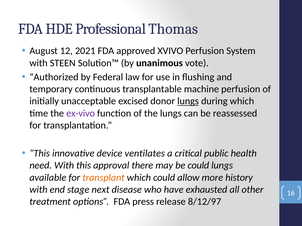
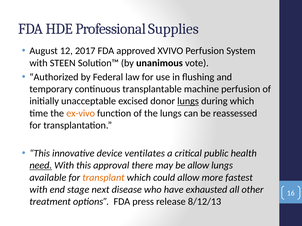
Thomas: Thomas -> Supplies
2021: 2021 -> 2017
ex-vivo colour: purple -> orange
need underline: none -> present
be could: could -> allow
history: history -> fastest
8/12/97: 8/12/97 -> 8/12/13
